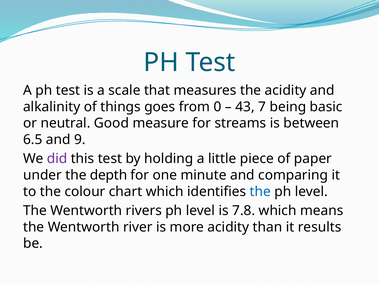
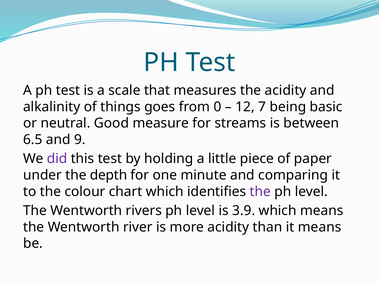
43: 43 -> 12
the at (260, 192) colour: blue -> purple
7.8: 7.8 -> 3.9
it results: results -> means
